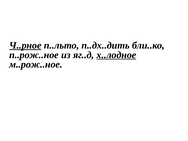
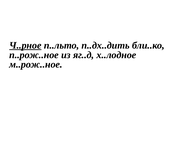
х..лодное underline: present -> none
